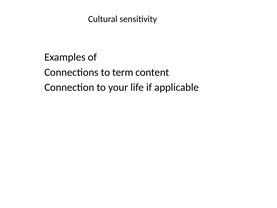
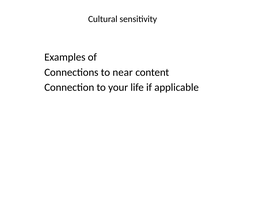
term: term -> near
